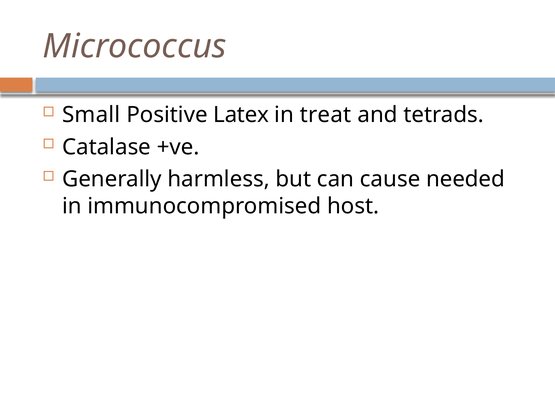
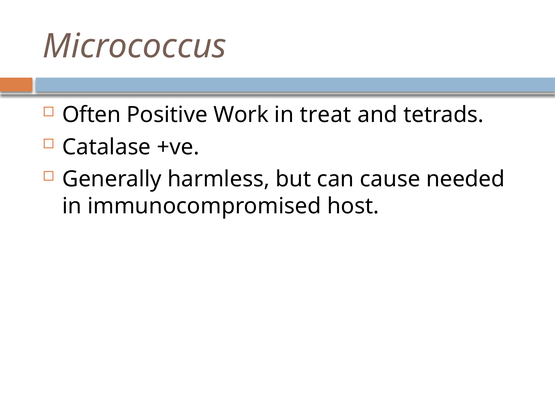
Small: Small -> Often
Latex: Latex -> Work
